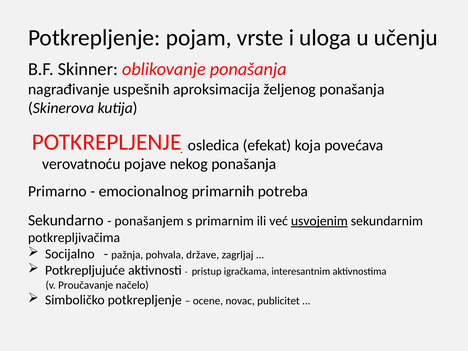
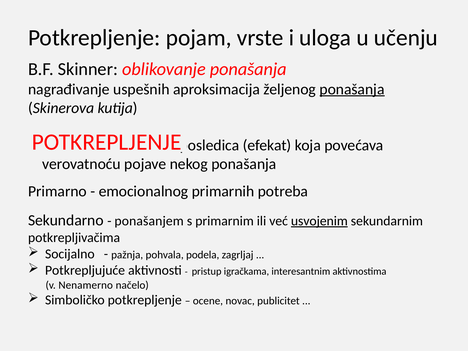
ponašanja at (352, 89) underline: none -> present
države: države -> podela
Proučavanje: Proučavanje -> Nenamerno
